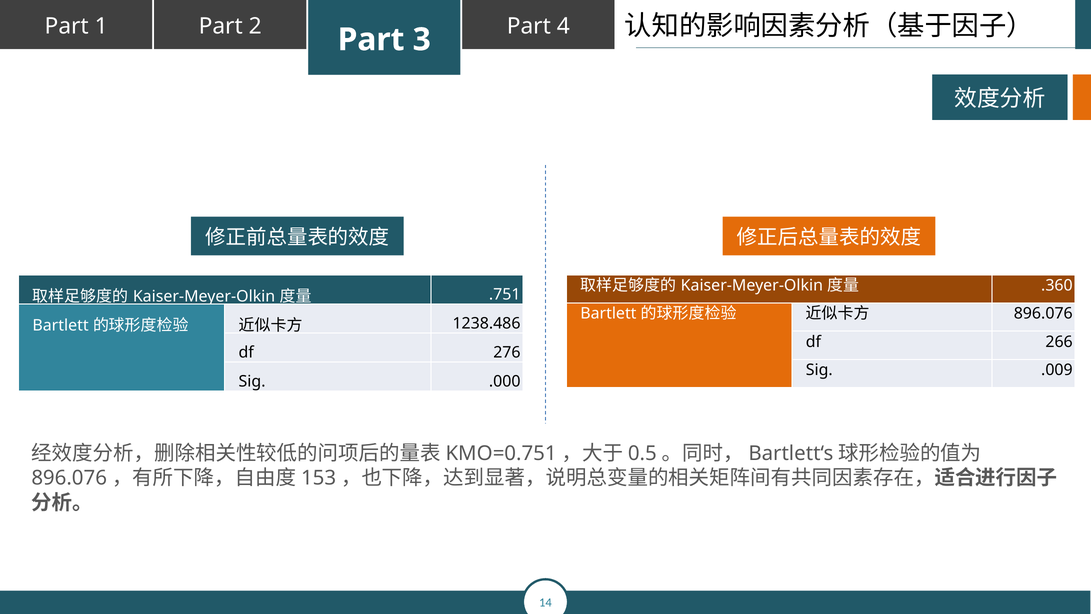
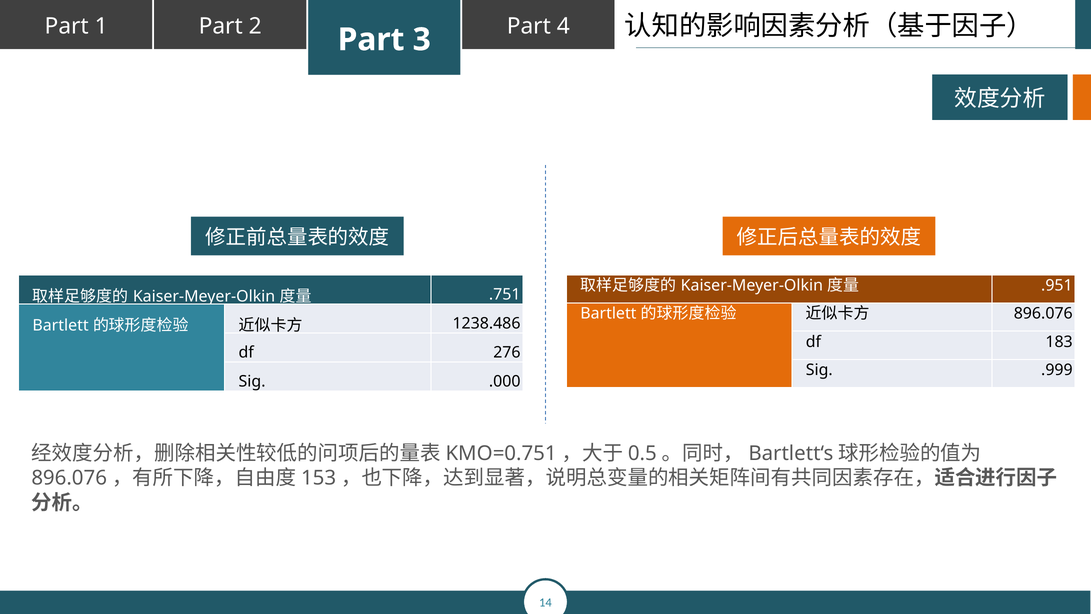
.360: .360 -> .951
266: 266 -> 183
.009: .009 -> .999
